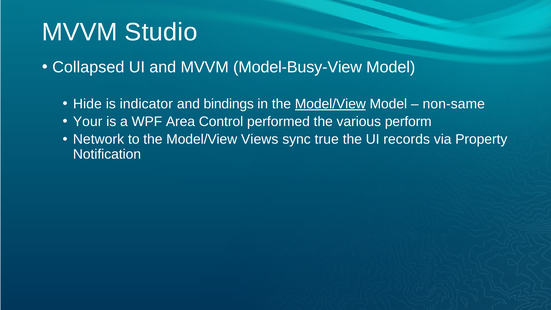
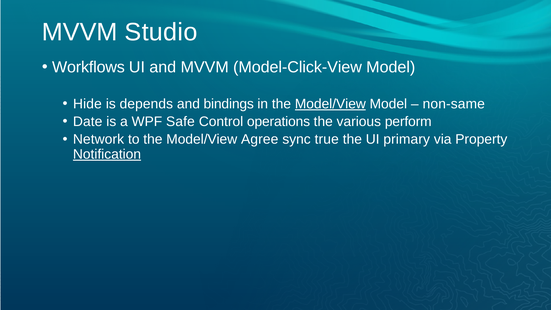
Collapsed: Collapsed -> Workflows
Model-Busy-View: Model-Busy-View -> Model-Click-View
indicator: indicator -> depends
Your: Your -> Date
Area: Area -> Safe
performed: performed -> operations
Views: Views -> Agree
records: records -> primary
Notification underline: none -> present
